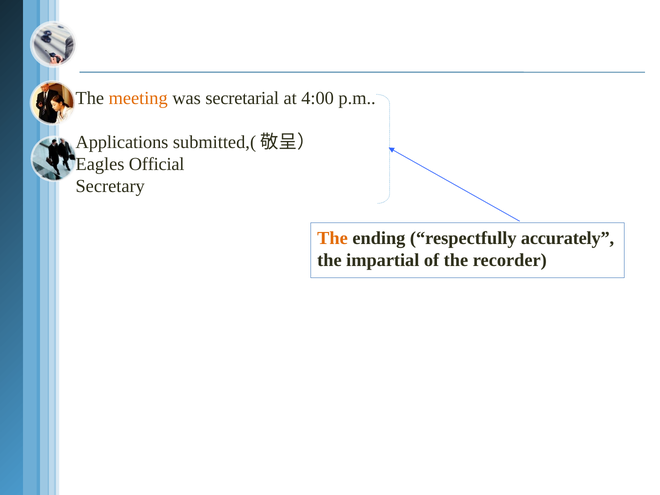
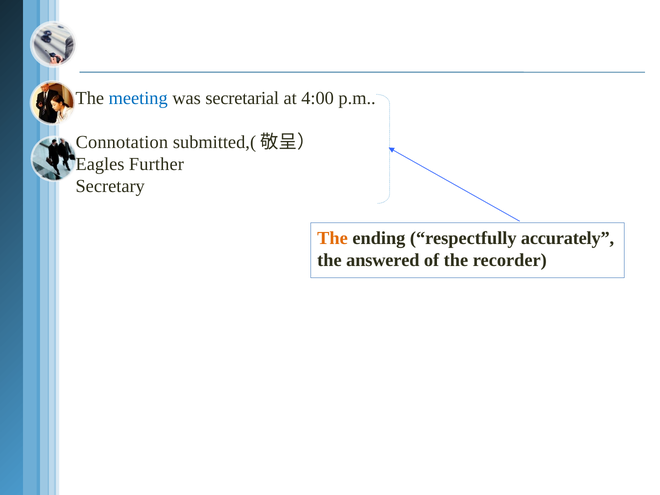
meeting colour: orange -> blue
Applications: Applications -> Connotation
Official: Official -> Further
impartial: impartial -> answered
